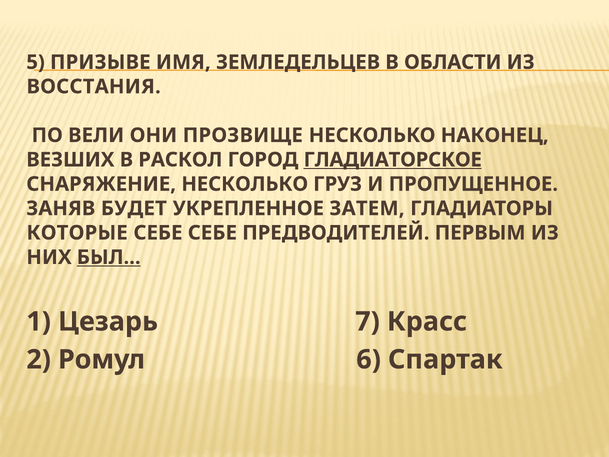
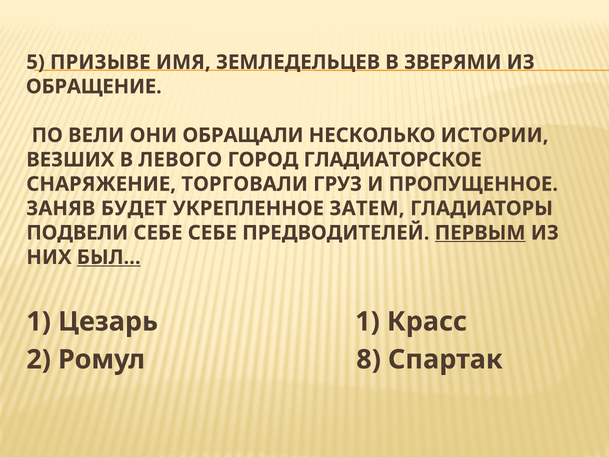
ОБЛАСТИ: ОБЛАСТИ -> ЗВЕРЯМИ
ВОССТАНИЯ: ВОССТАНИЯ -> ОБРАЩЕНИЕ
ПРОЗВИЩЕ: ПРОЗВИЩЕ -> ОБРАЩАЛИ
НАКОНЕЦ: НАКОНЕЦ -> ИСТОРИИ
РАСКОЛ: РАСКОЛ -> ЛЕВОГО
ГЛАДИАТОРСКОЕ underline: present -> none
СНАРЯЖЕНИЕ НЕСКОЛЬКО: НЕСКОЛЬКО -> ТОРГОВАЛИ
КОТОРЫЕ: КОТОРЫЕ -> ПОДВЕЛИ
ПЕРВЫМ underline: none -> present
Цезарь 7: 7 -> 1
6: 6 -> 8
